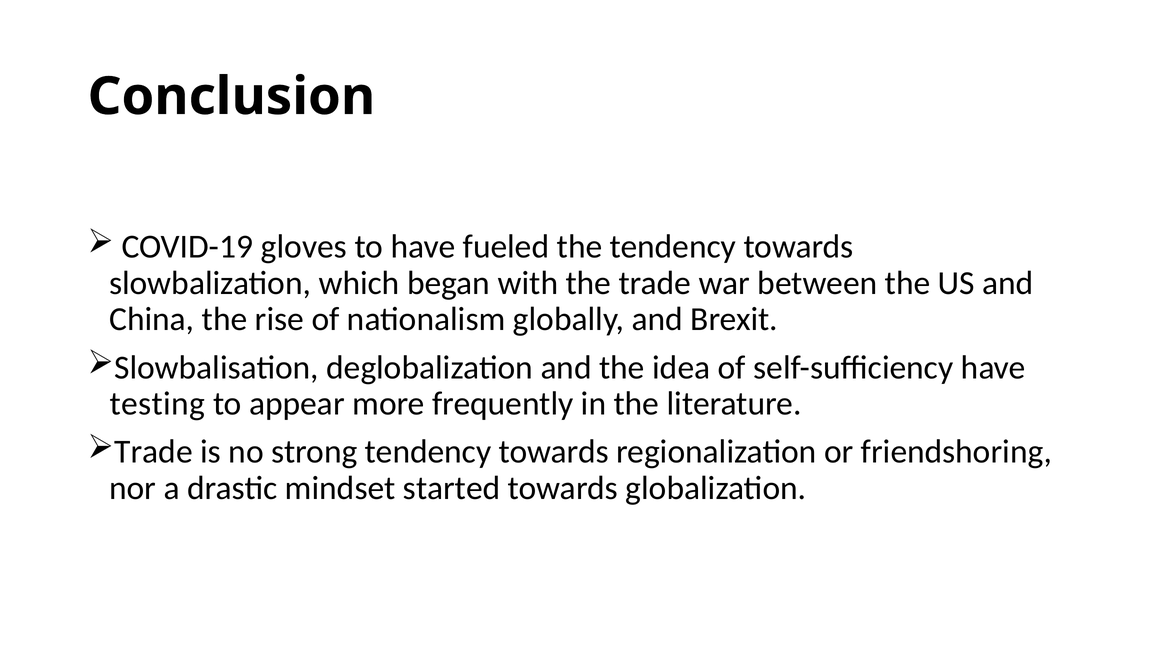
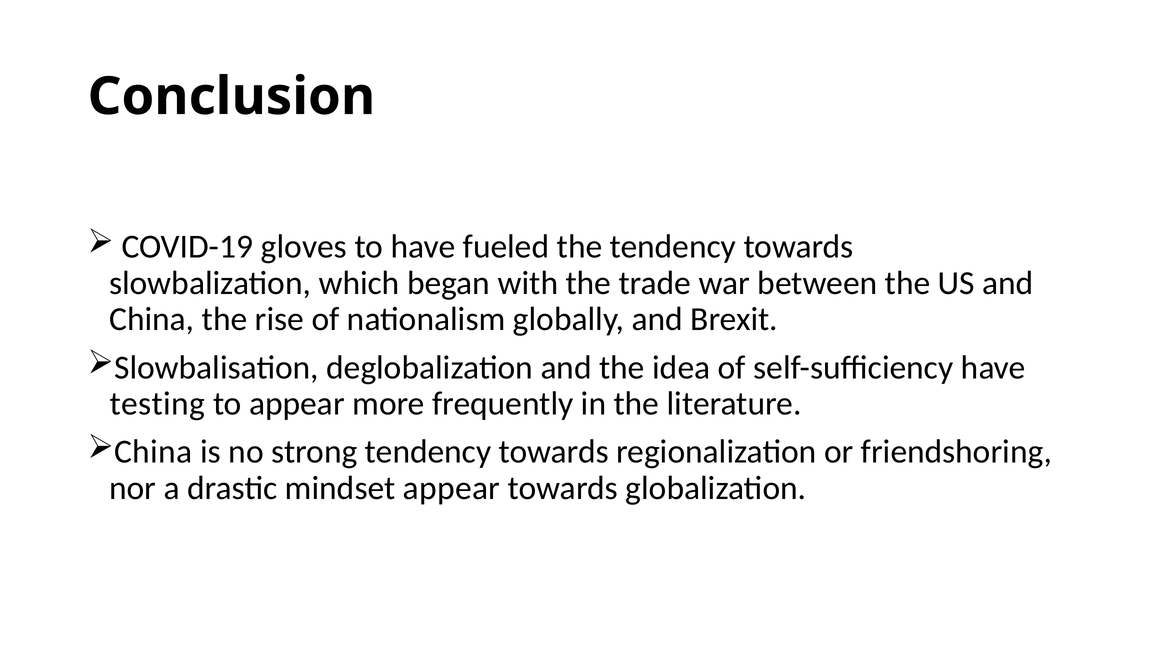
Trade at (153, 452): Trade -> China
mindset started: started -> appear
